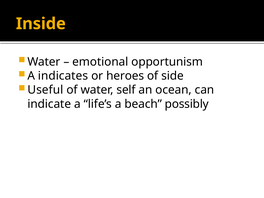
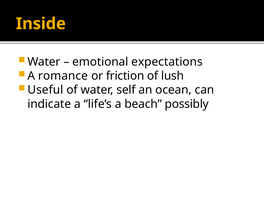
opportunism: opportunism -> expectations
indicates: indicates -> romance
heroes: heroes -> friction
side: side -> lush
